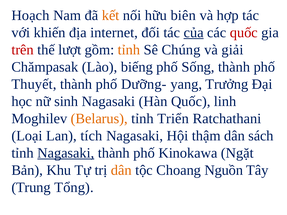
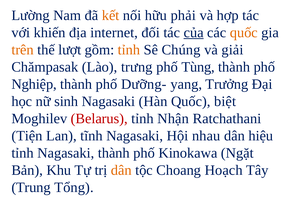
Hoạch: Hoạch -> Lường
biên: biên -> phải
quốc at (244, 33) colour: red -> orange
trên colour: red -> orange
biếng: biếng -> trưng
Sống: Sống -> Tùng
Thuyết: Thuyết -> Nghiệp
linh: linh -> biệt
Belarus colour: orange -> red
Triển: Triển -> Nhận
Loại: Loại -> Tiện
tích: tích -> tĩnh
thậm: thậm -> nhau
sách: sách -> hiệu
Nagasaki at (66, 153) underline: present -> none
Nguồn: Nguồn -> Hoạch
